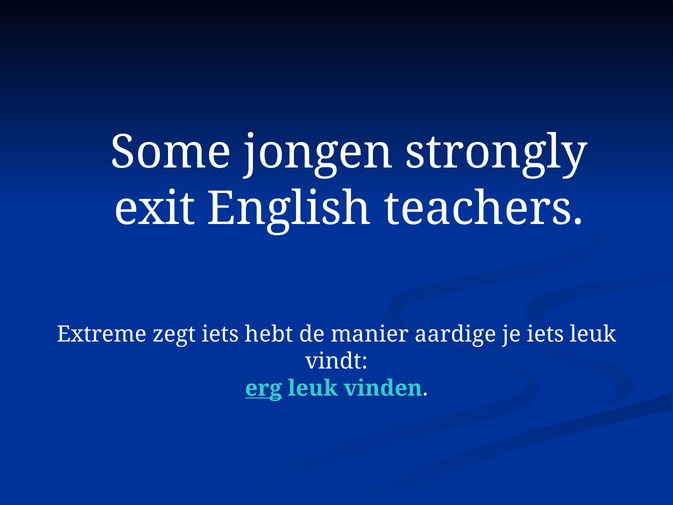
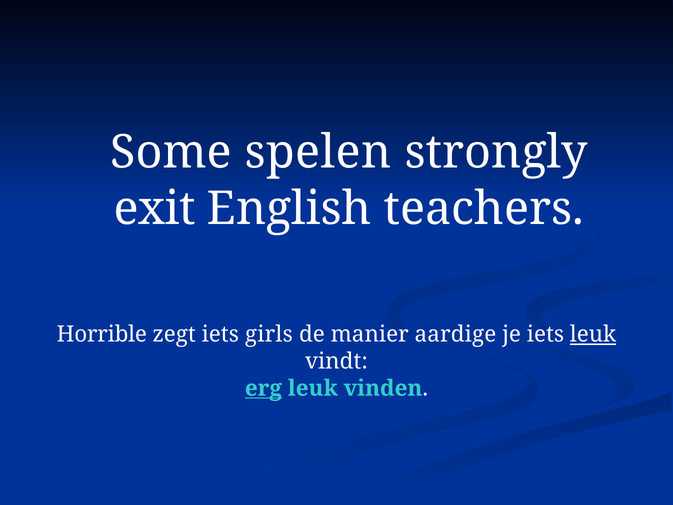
jongen: jongen -> spelen
Extreme: Extreme -> Horrible
hebt: hebt -> girls
leuk at (593, 334) underline: none -> present
